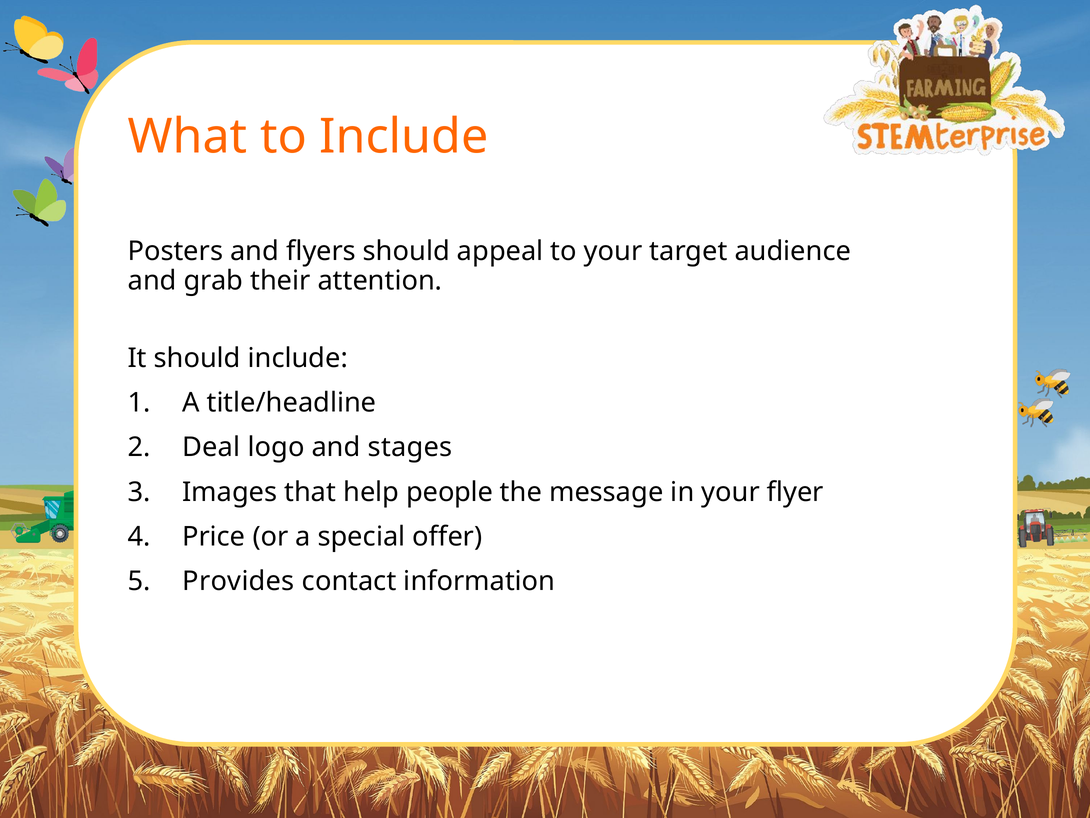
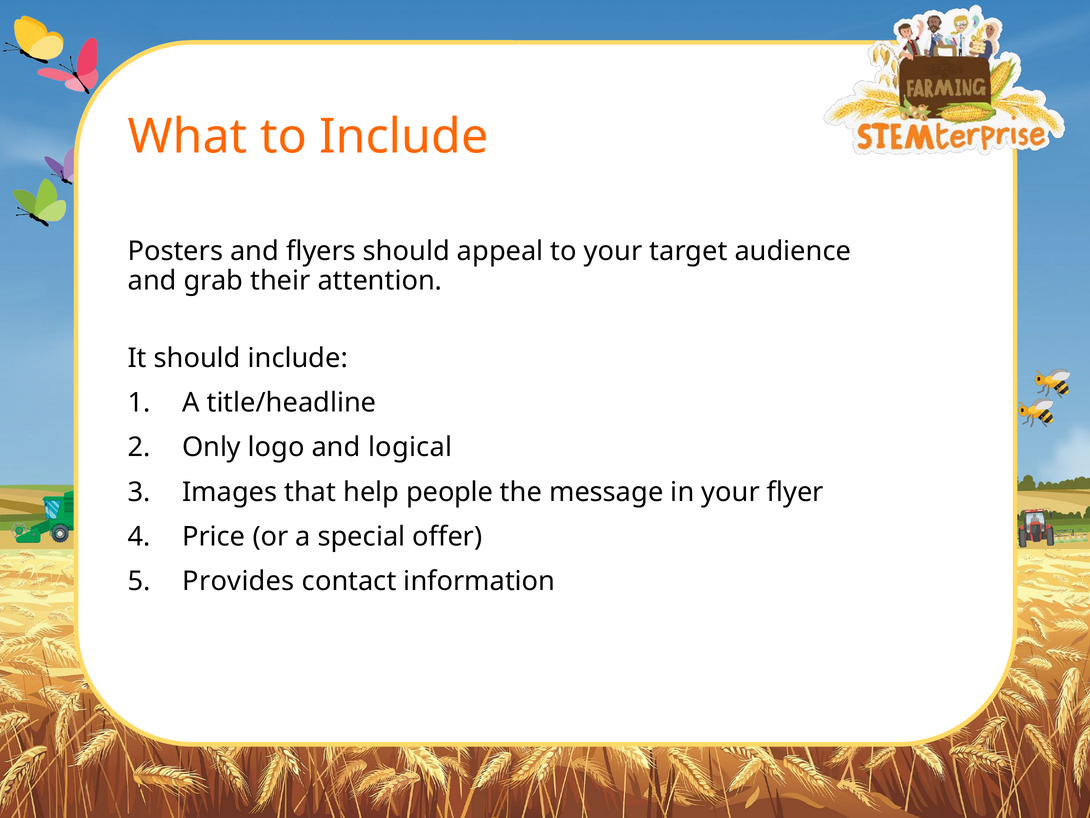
Deal: Deal -> Only
stages: stages -> logical
